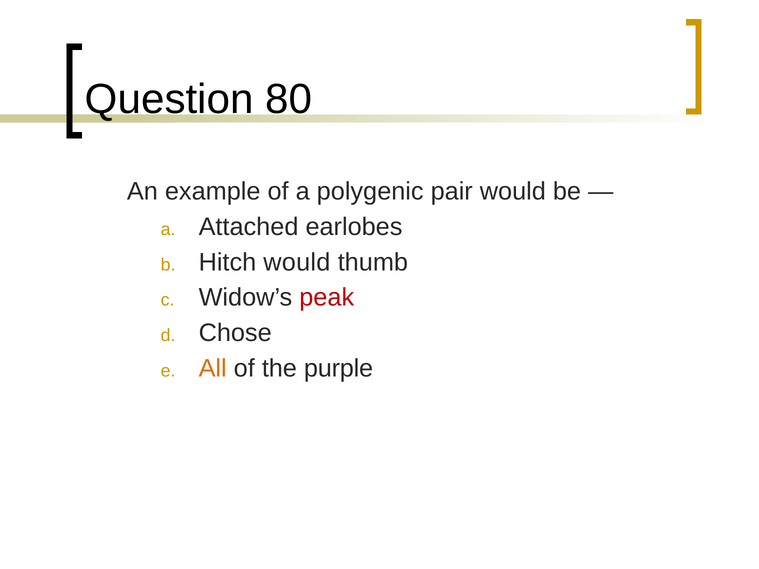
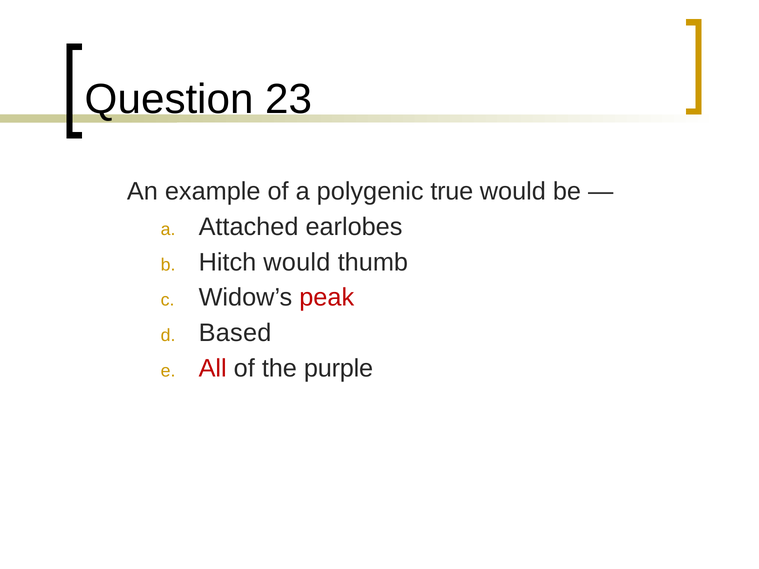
80: 80 -> 23
pair: pair -> true
Chose: Chose -> Based
All colour: orange -> red
